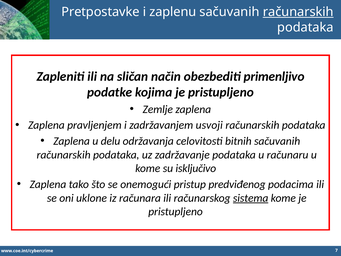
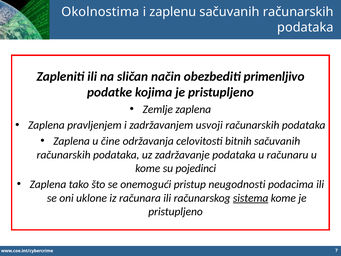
Pretpostavke: Pretpostavke -> Okolnostima
računarskih at (298, 12) underline: present -> none
delu: delu -> čine
isključivo: isključivo -> pojedinci
predviđenog: predviđenog -> neugodnosti
